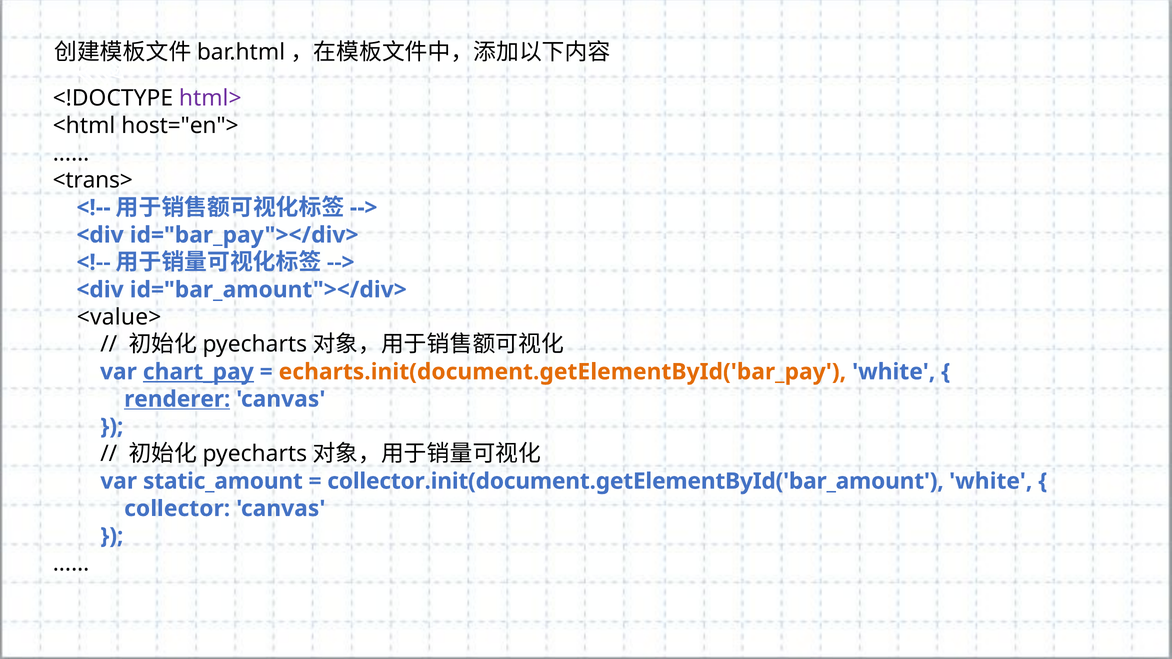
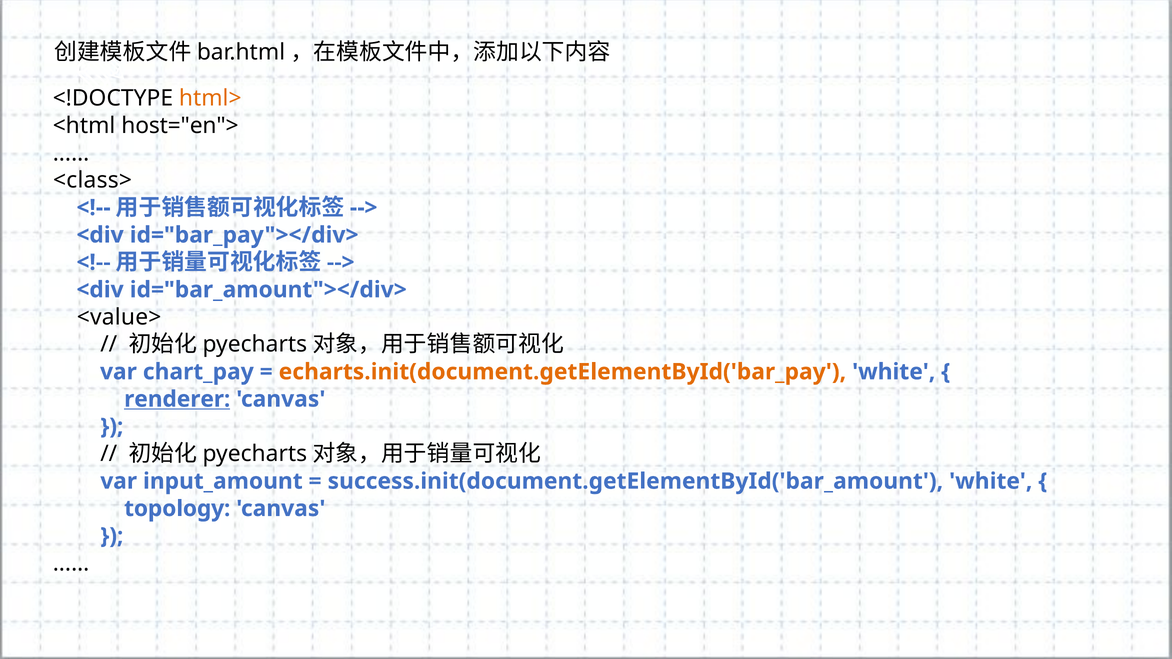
html> colour: purple -> orange
<trans>: <trans> -> <class>
chart_pay underline: present -> none
static_amount: static_amount -> input_amount
collector.init(document.getElementById('bar_amount: collector.init(document.getElementById('bar_amount -> success.init(document.getElementById('bar_amount
collector: collector -> topology
